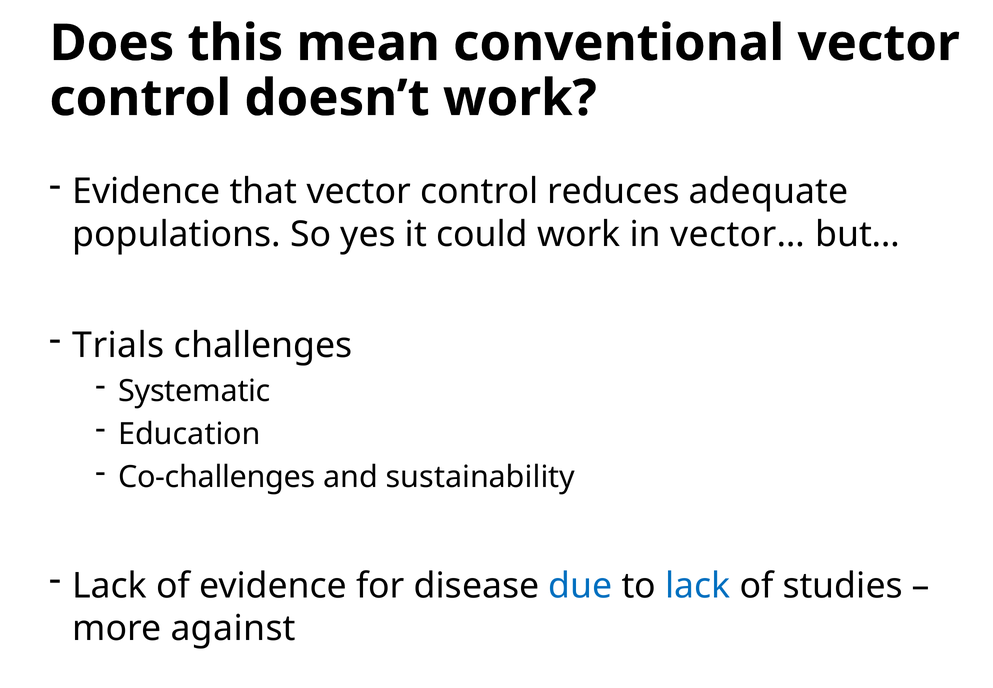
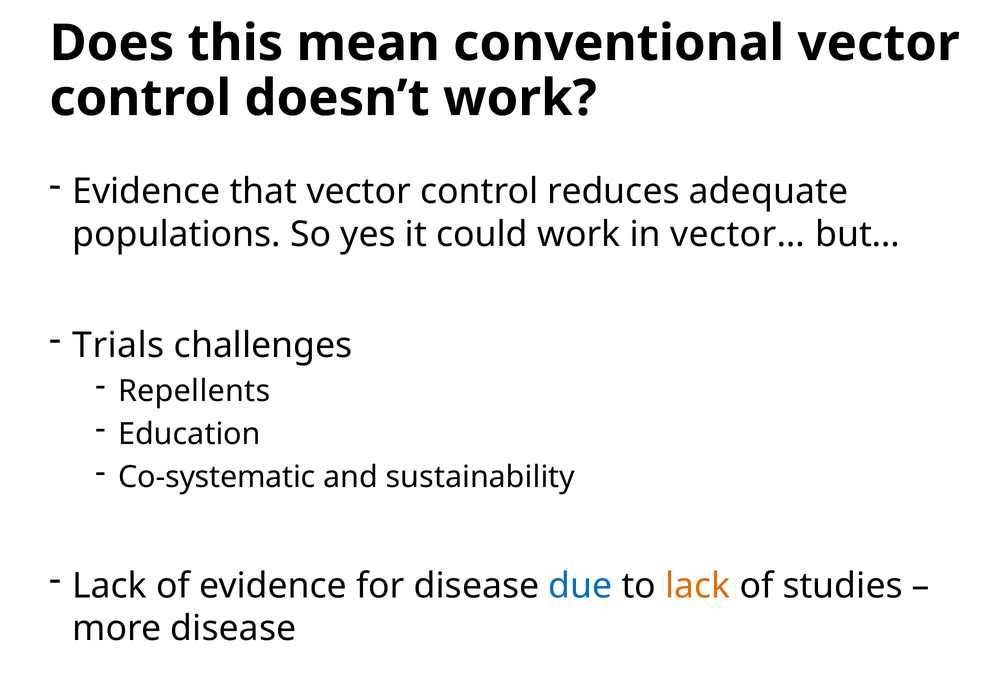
Systematic: Systematic -> Repellents
Co-challenges: Co-challenges -> Co-systematic
lack at (698, 585) colour: blue -> orange
more against: against -> disease
